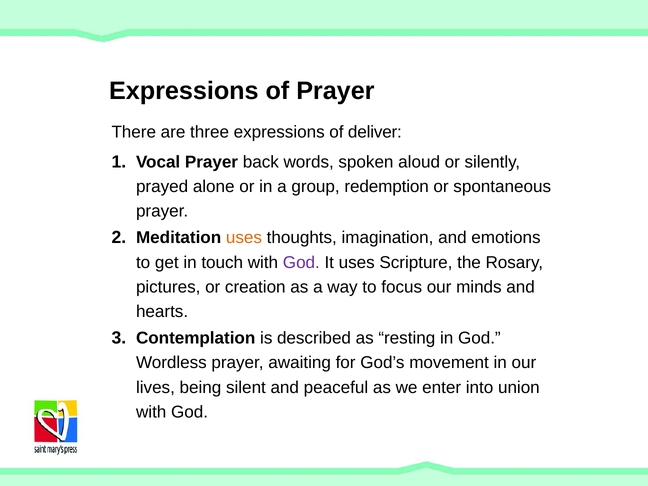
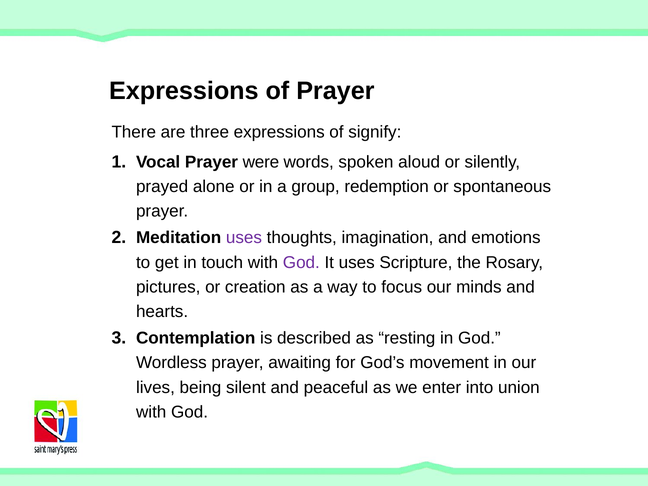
deliver: deliver -> signify
back: back -> were
uses at (244, 238) colour: orange -> purple
